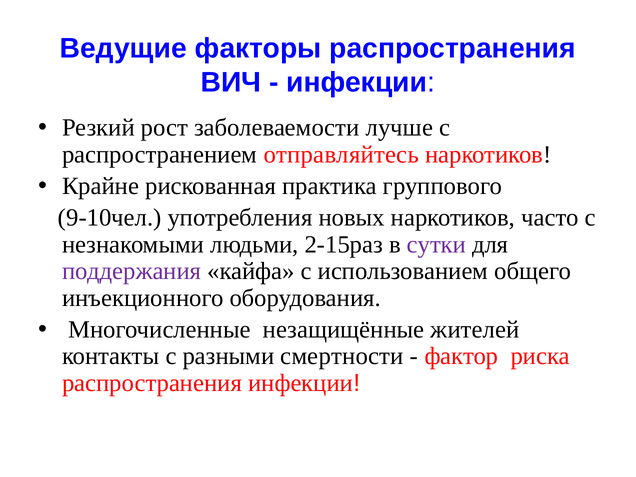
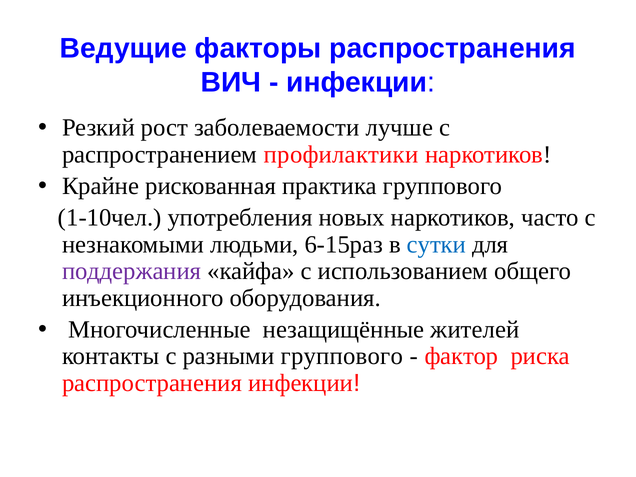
отправляйтесь: отправляйтесь -> профилактики
9-10чел: 9-10чел -> 1-10чел
2-15раз: 2-15раз -> 6-15раз
сутки colour: purple -> blue
разными смертности: смертности -> группового
